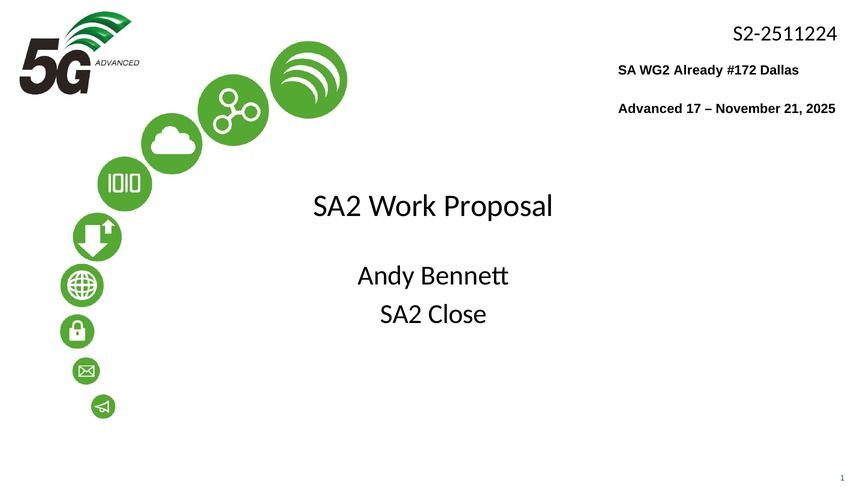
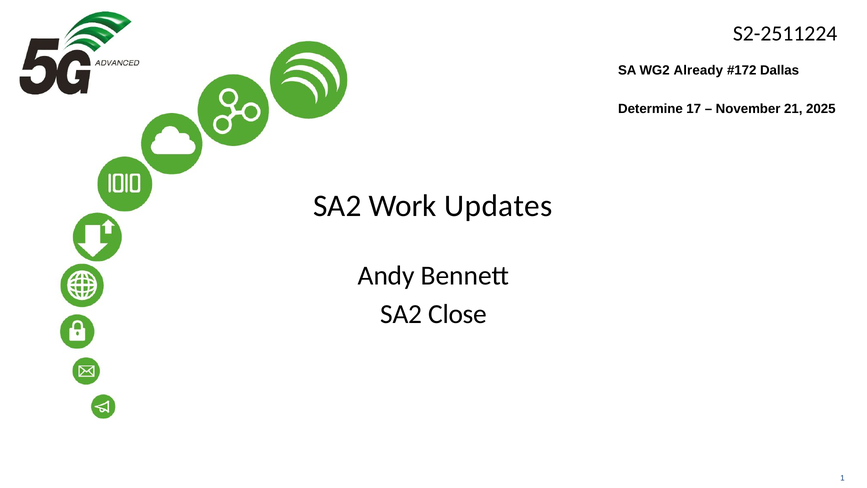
Advanced: Advanced -> Determine
Proposal: Proposal -> Updates
